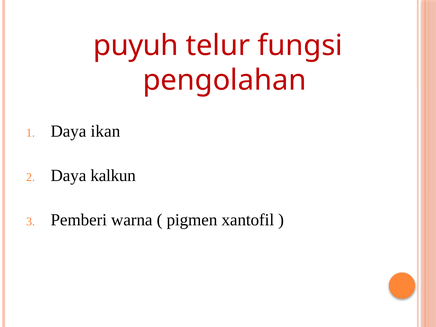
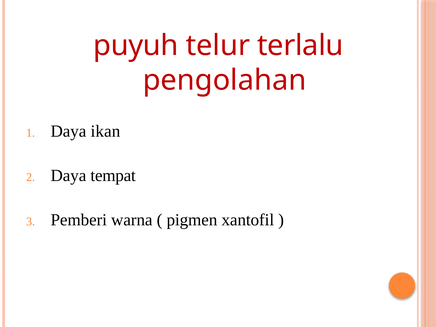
fungsi: fungsi -> terlalu
kalkun: kalkun -> tempat
